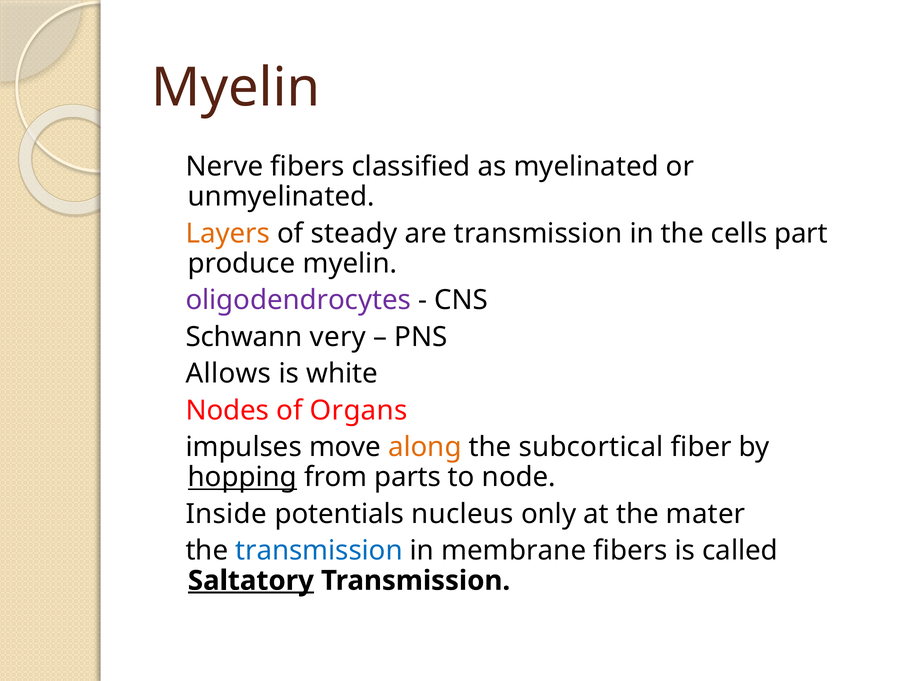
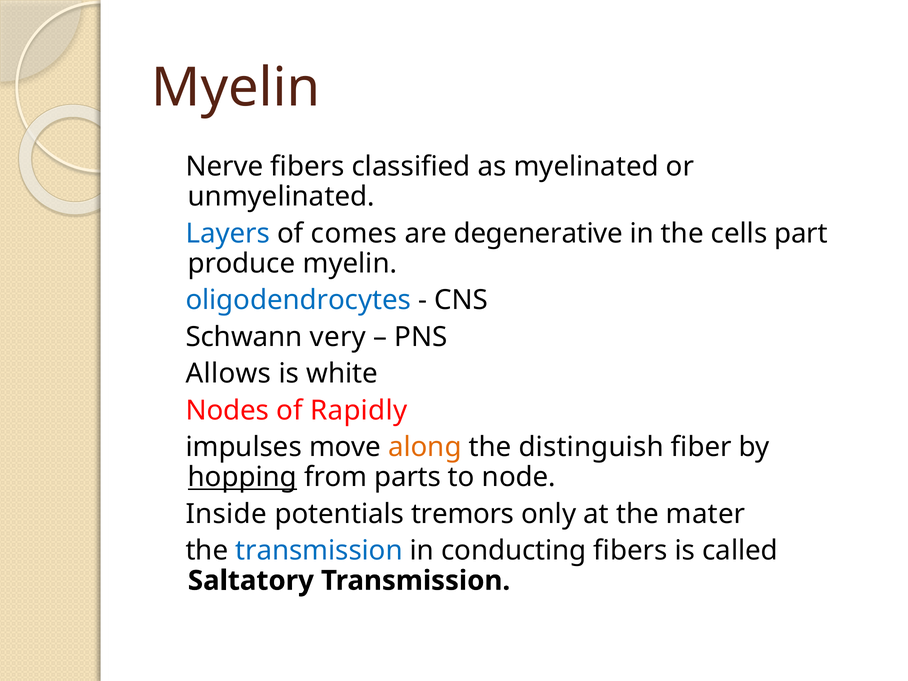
Layers colour: orange -> blue
steady: steady -> comes
are transmission: transmission -> degenerative
oligodendrocytes colour: purple -> blue
Organs: Organs -> Rapidly
subcortical: subcortical -> distinguish
nucleus: nucleus -> tremors
membrane: membrane -> conducting
Saltatory underline: present -> none
